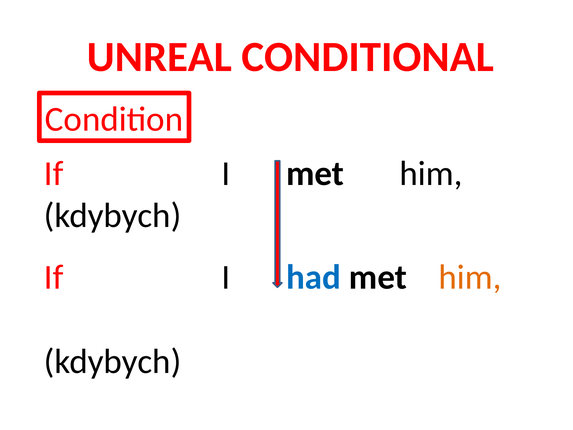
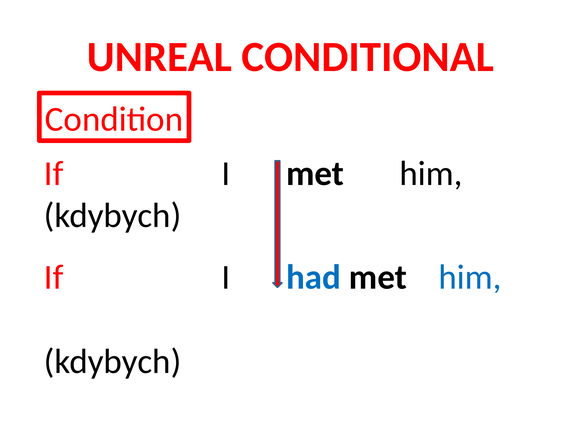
him at (470, 277) colour: orange -> blue
